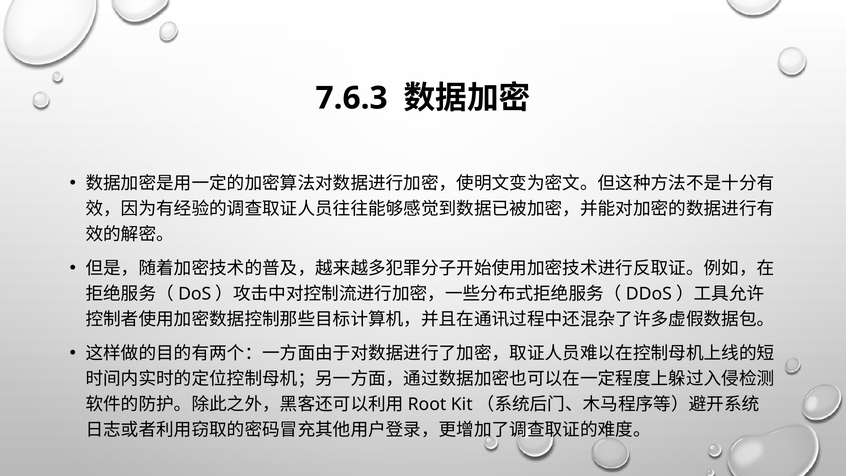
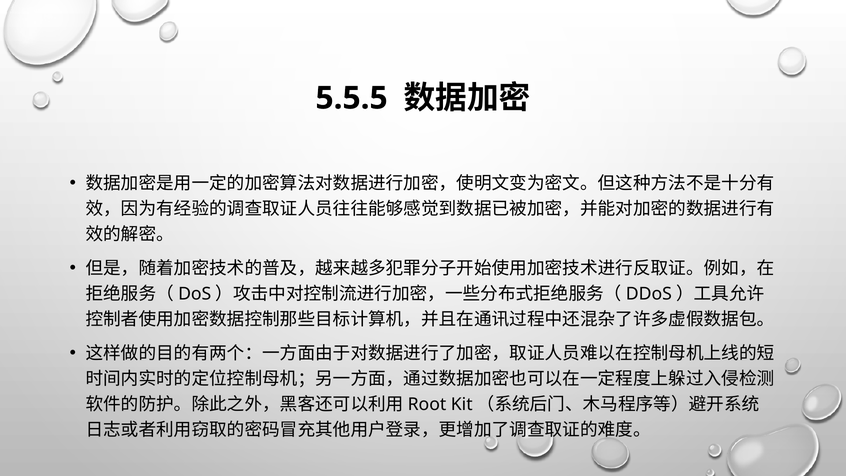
7.6.3: 7.6.3 -> 5.5.5
